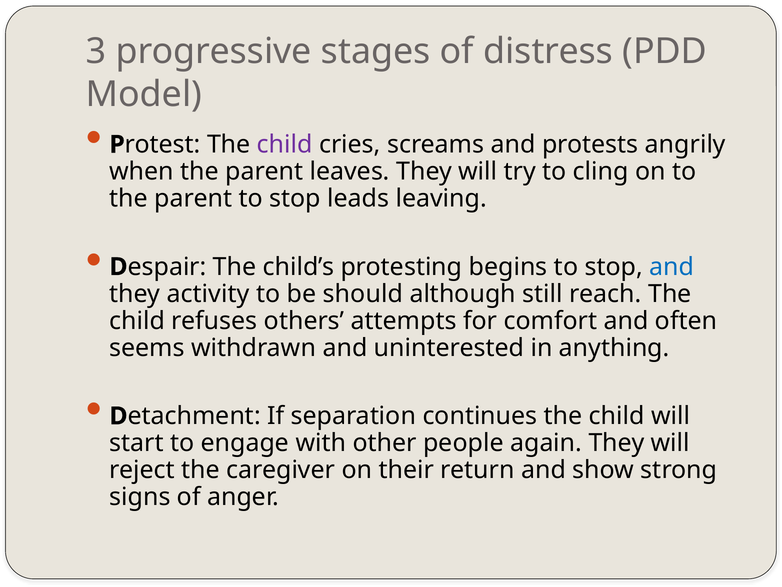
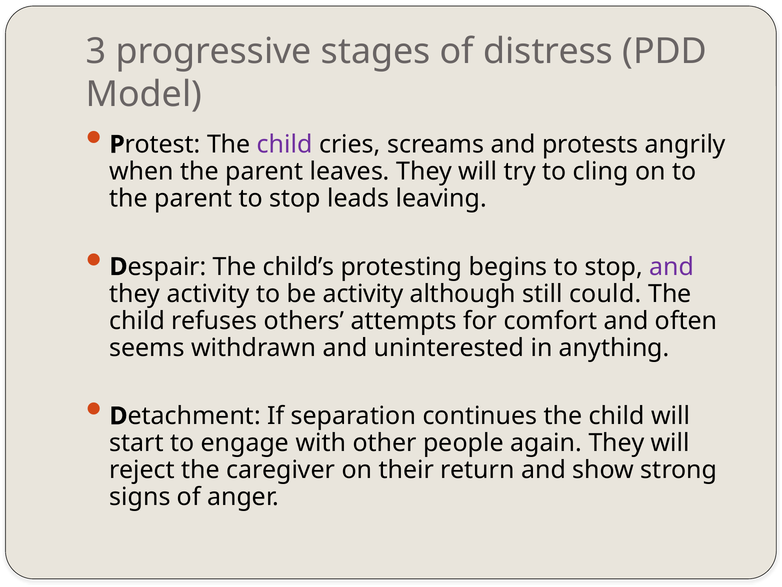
and at (672, 267) colour: blue -> purple
be should: should -> activity
reach: reach -> could
